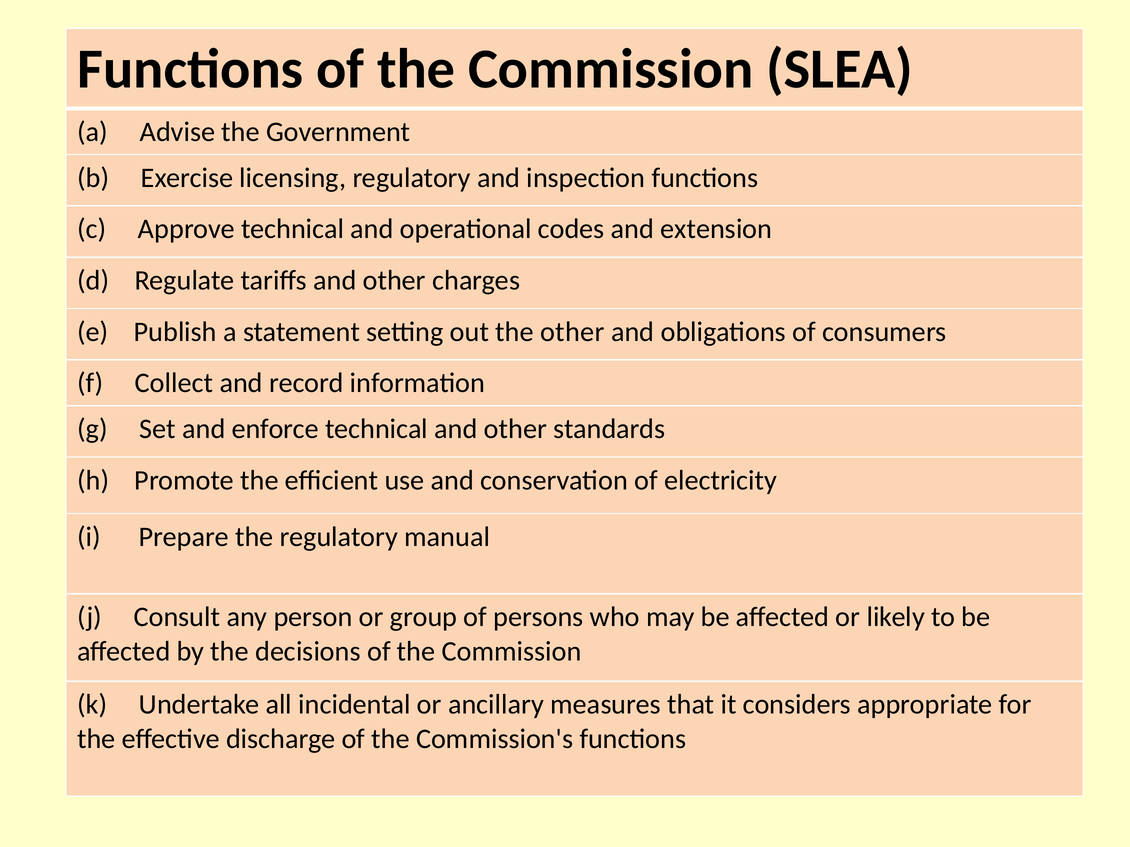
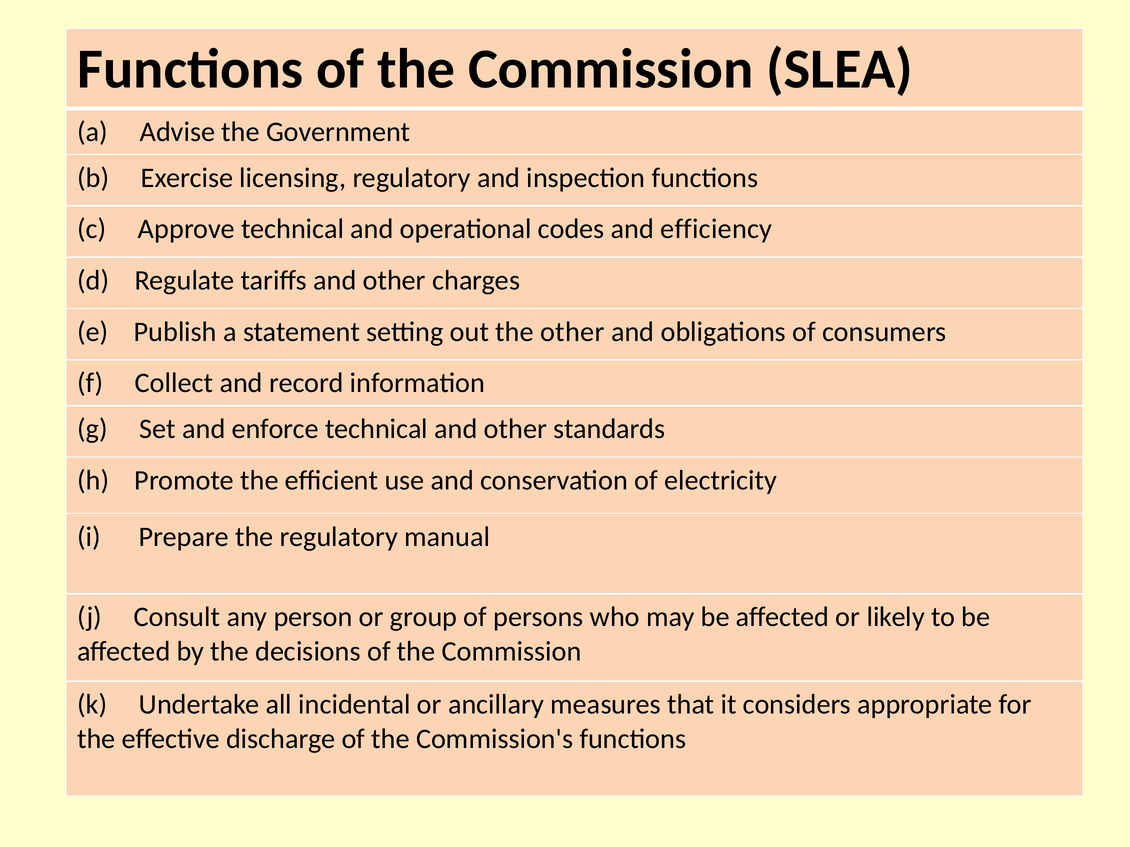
extension: extension -> efficiency
